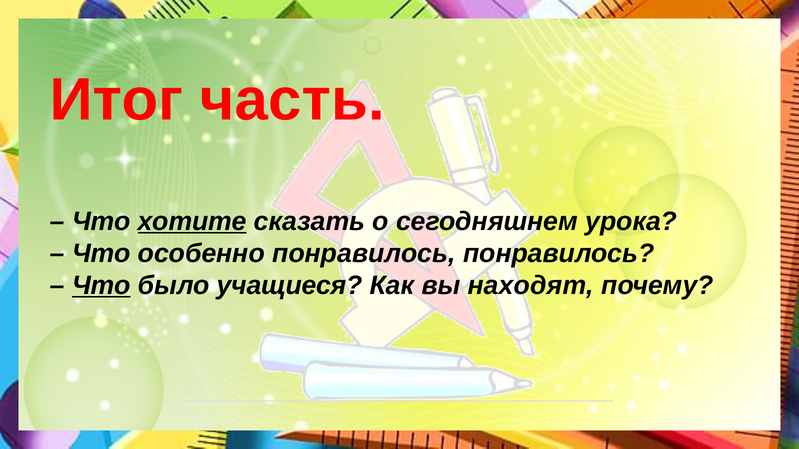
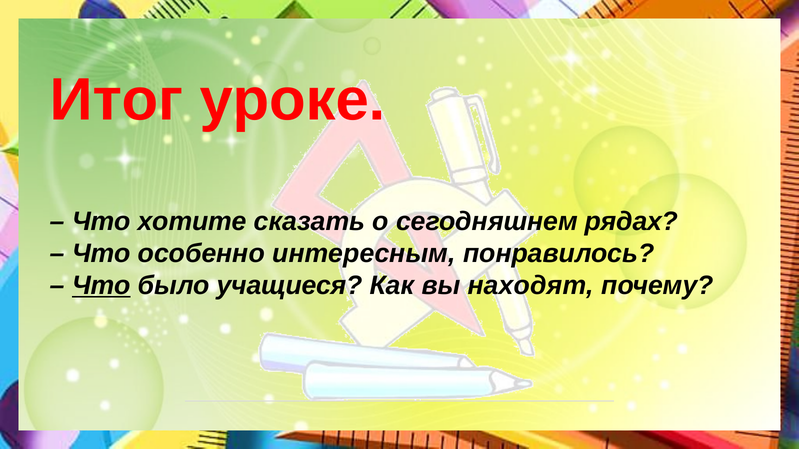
часть: часть -> уроке
хотите underline: present -> none
урока: урока -> рядах
особенно понравилось: понравилось -> интересным
